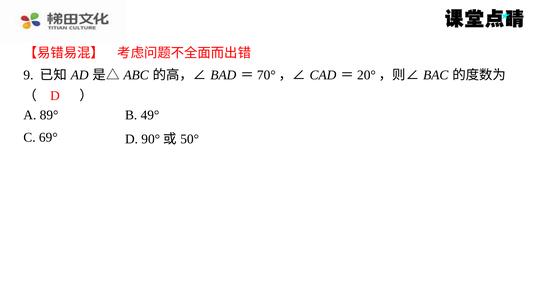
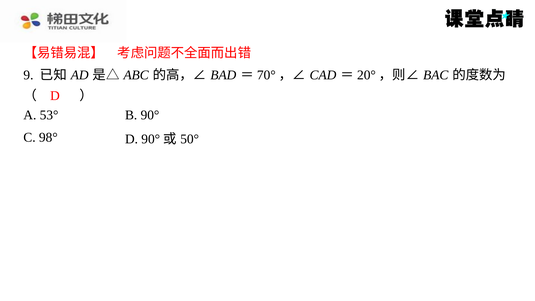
89°: 89° -> 53°
49°: 49° -> 90°
69°: 69° -> 98°
